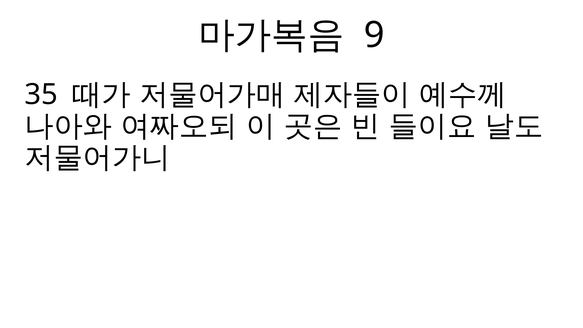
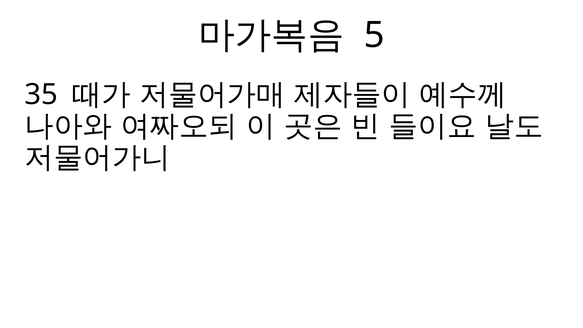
9: 9 -> 5
